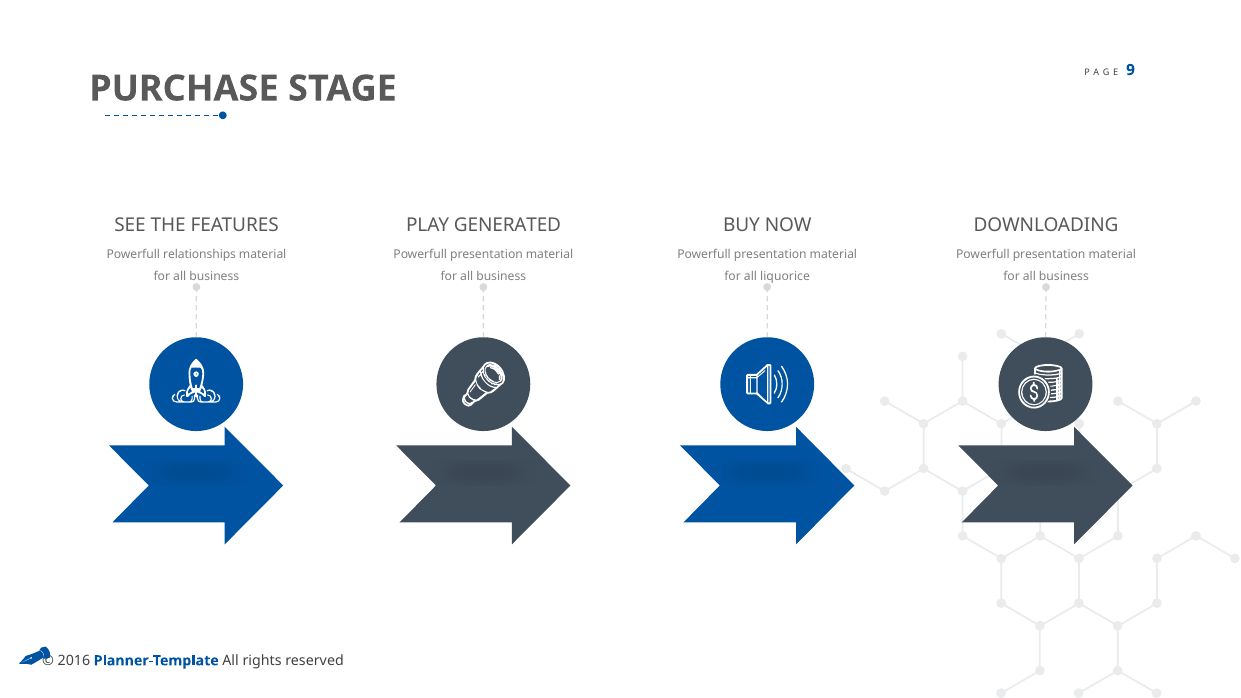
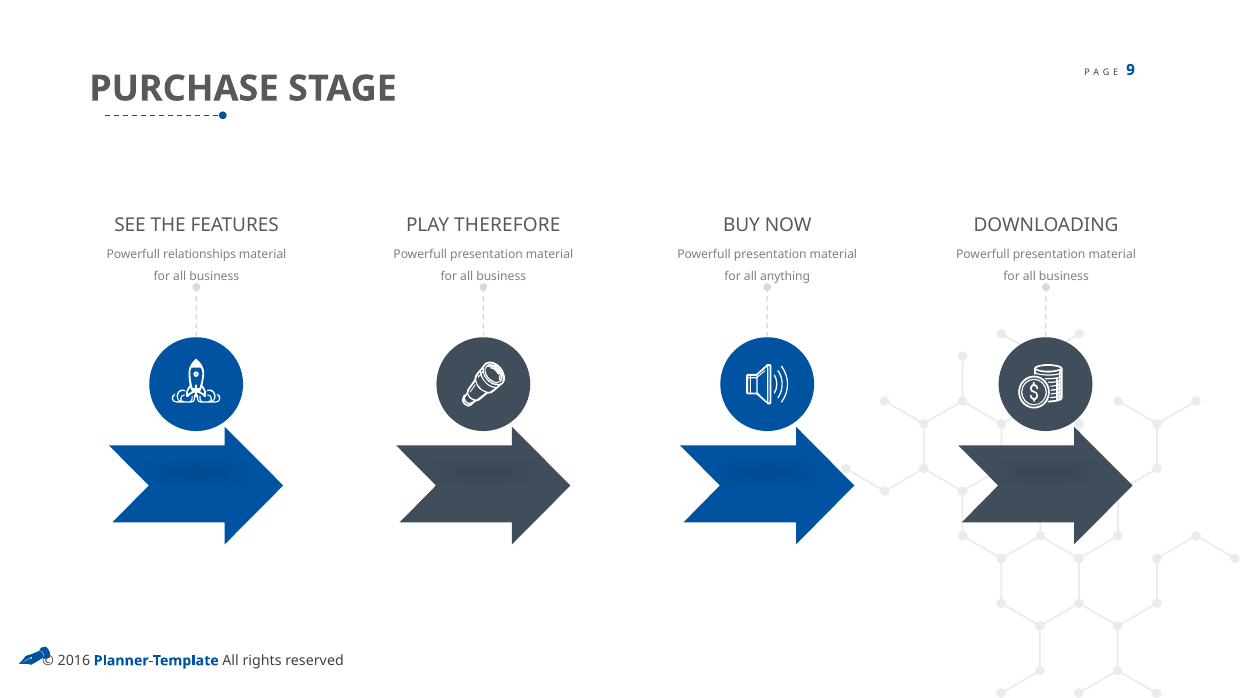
GENERATED: GENERATED -> THEREFORE
liquorice: liquorice -> anything
